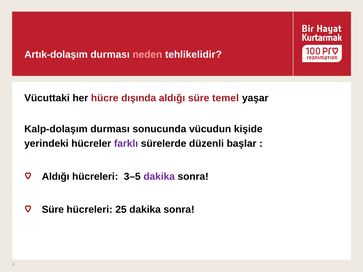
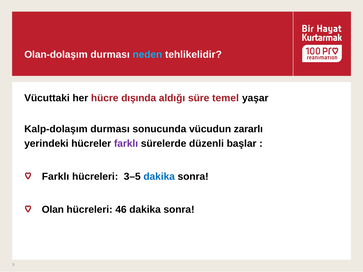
Artık-dolaşım: Artık-dolaşım -> Olan-dolaşım
neden colour: pink -> light blue
kişide: kişide -> zararlı
Aldığı at (56, 177): Aldığı -> Farklı
dakika at (159, 177) colour: purple -> blue
Süre at (53, 210): Süre -> Olan
25: 25 -> 46
